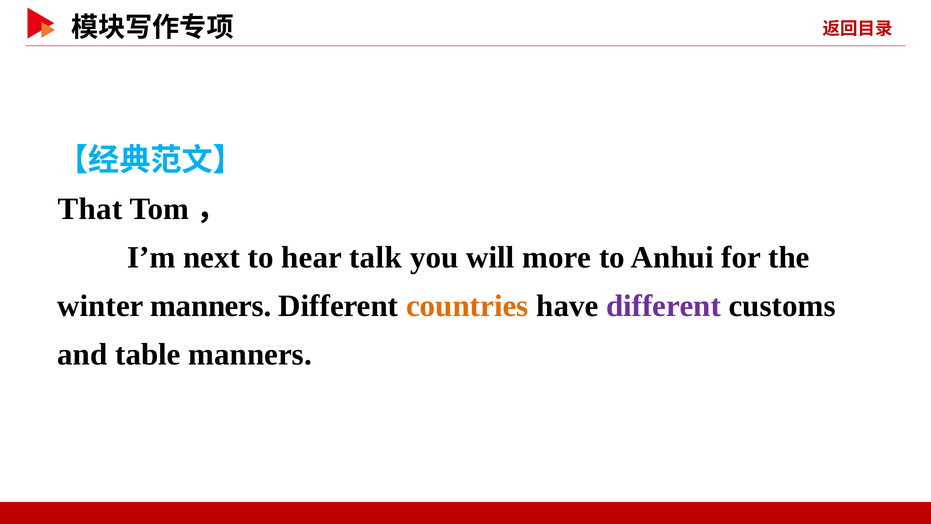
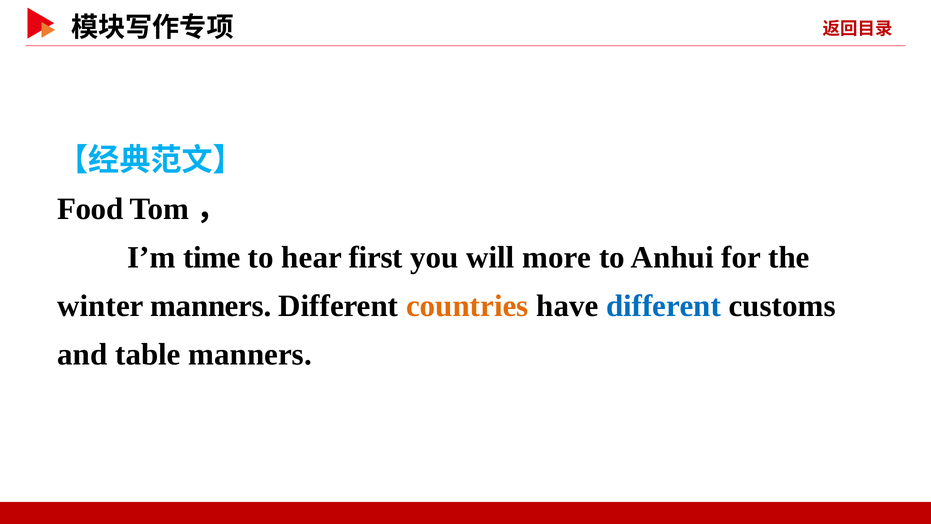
That: That -> Food
next: next -> time
talk: talk -> first
different at (664, 306) colour: purple -> blue
